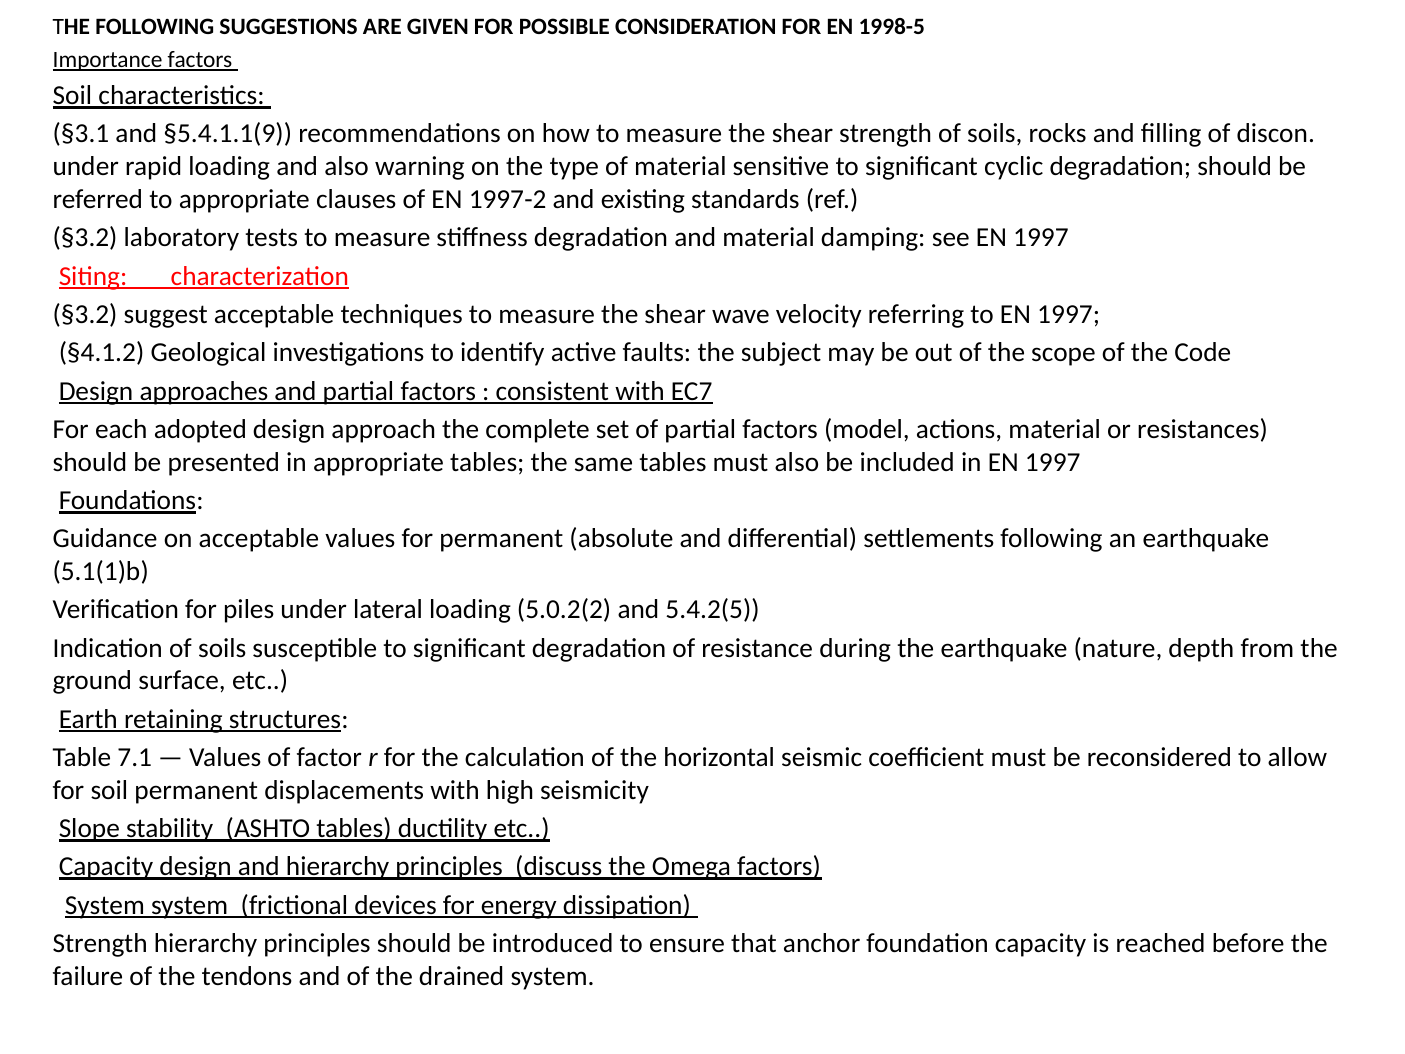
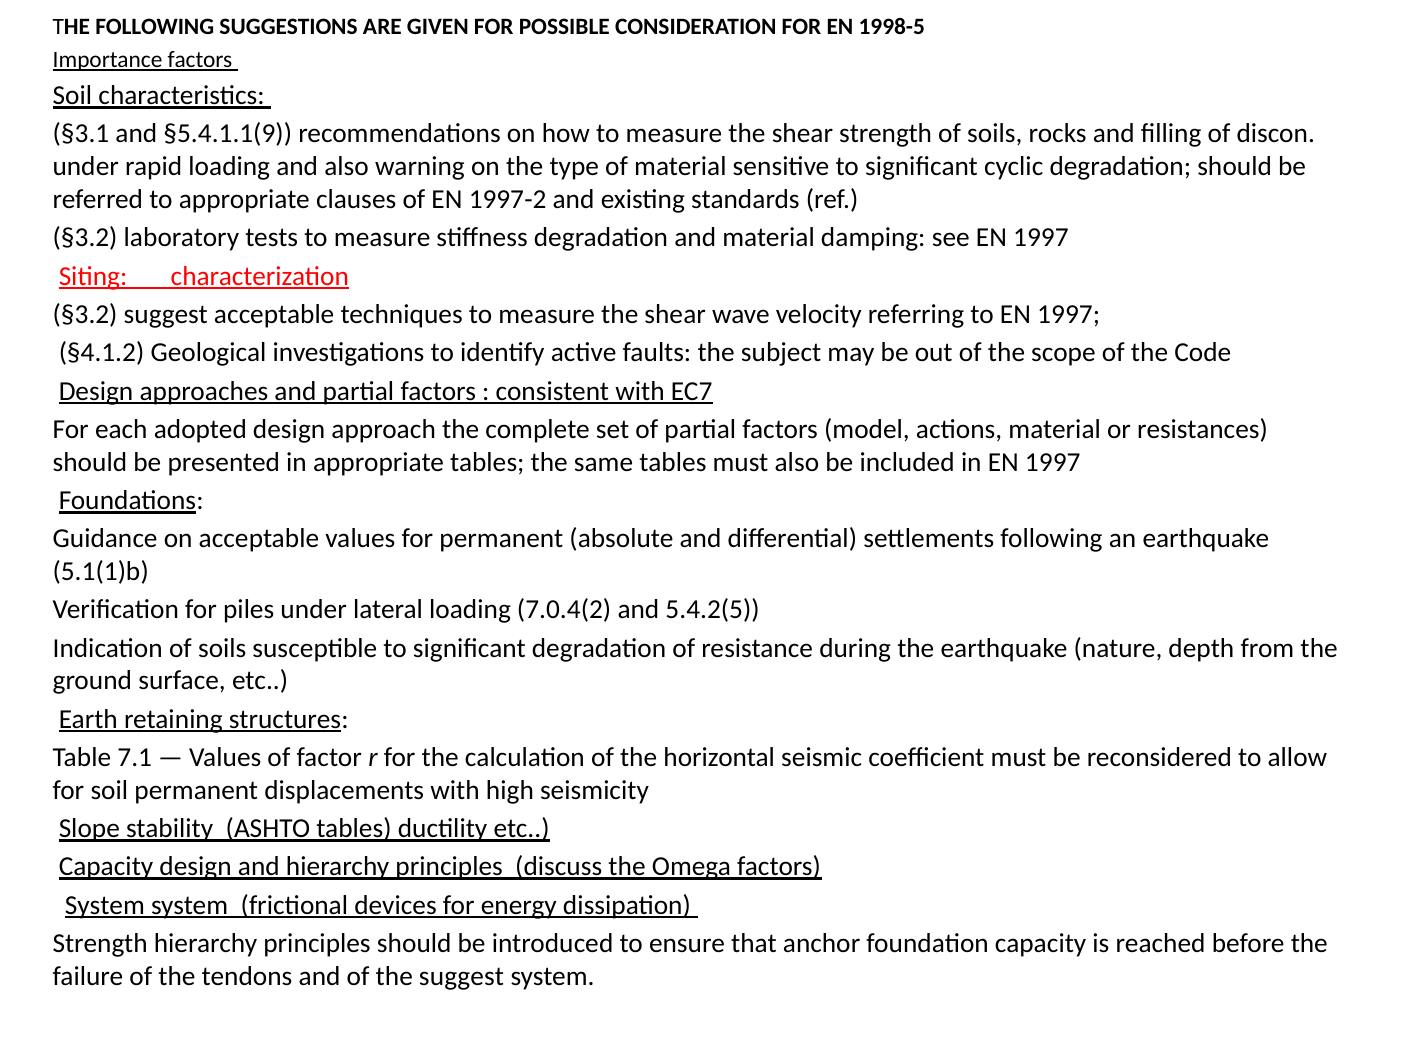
5.0.2(2: 5.0.2(2 -> 7.0.4(2
the drained: drained -> suggest
